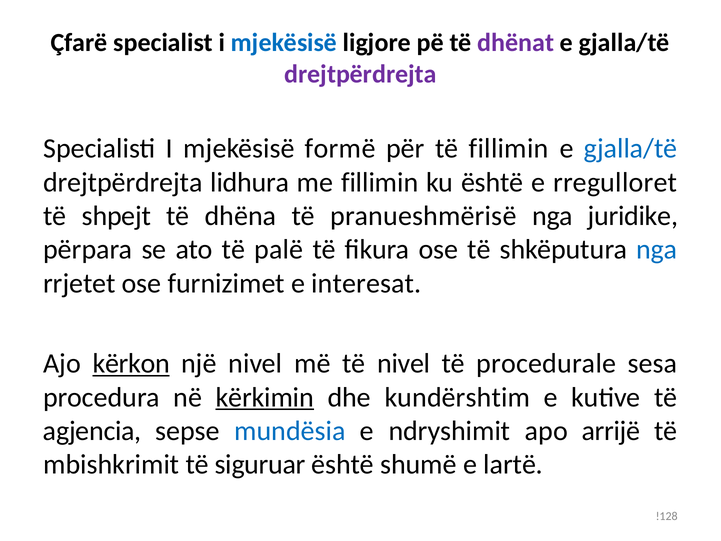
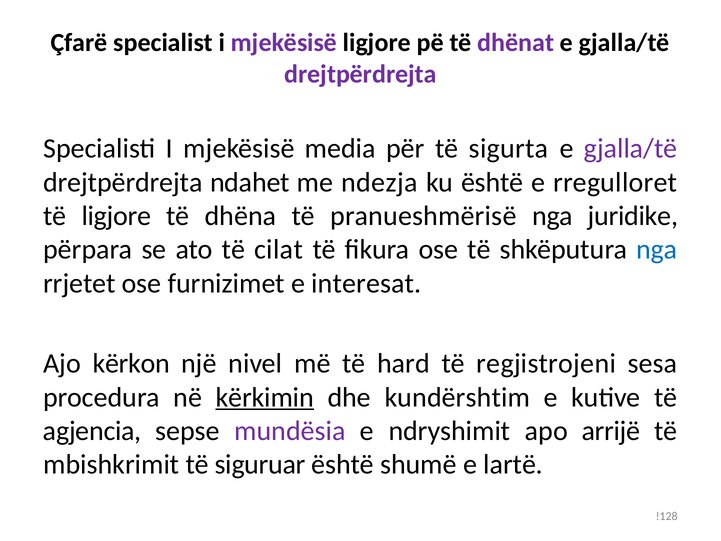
mjekësisë at (284, 43) colour: blue -> purple
formë: formë -> media
të fillimin: fillimin -> sigurta
gjalla/të at (631, 149) colour: blue -> purple
lidhura: lidhura -> ndahet
me fillimin: fillimin -> ndezja
të shpejt: shpejt -> ligjore
palë: palë -> cilat
kërkon underline: present -> none
të nivel: nivel -> hard
procedurale: procedurale -> regjistrojeni
mundësia colour: blue -> purple
